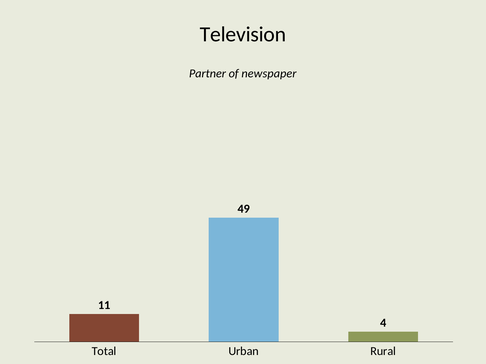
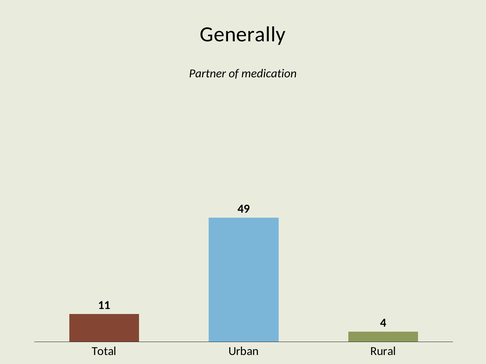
Television: Television -> Generally
newspaper: newspaper -> medication
